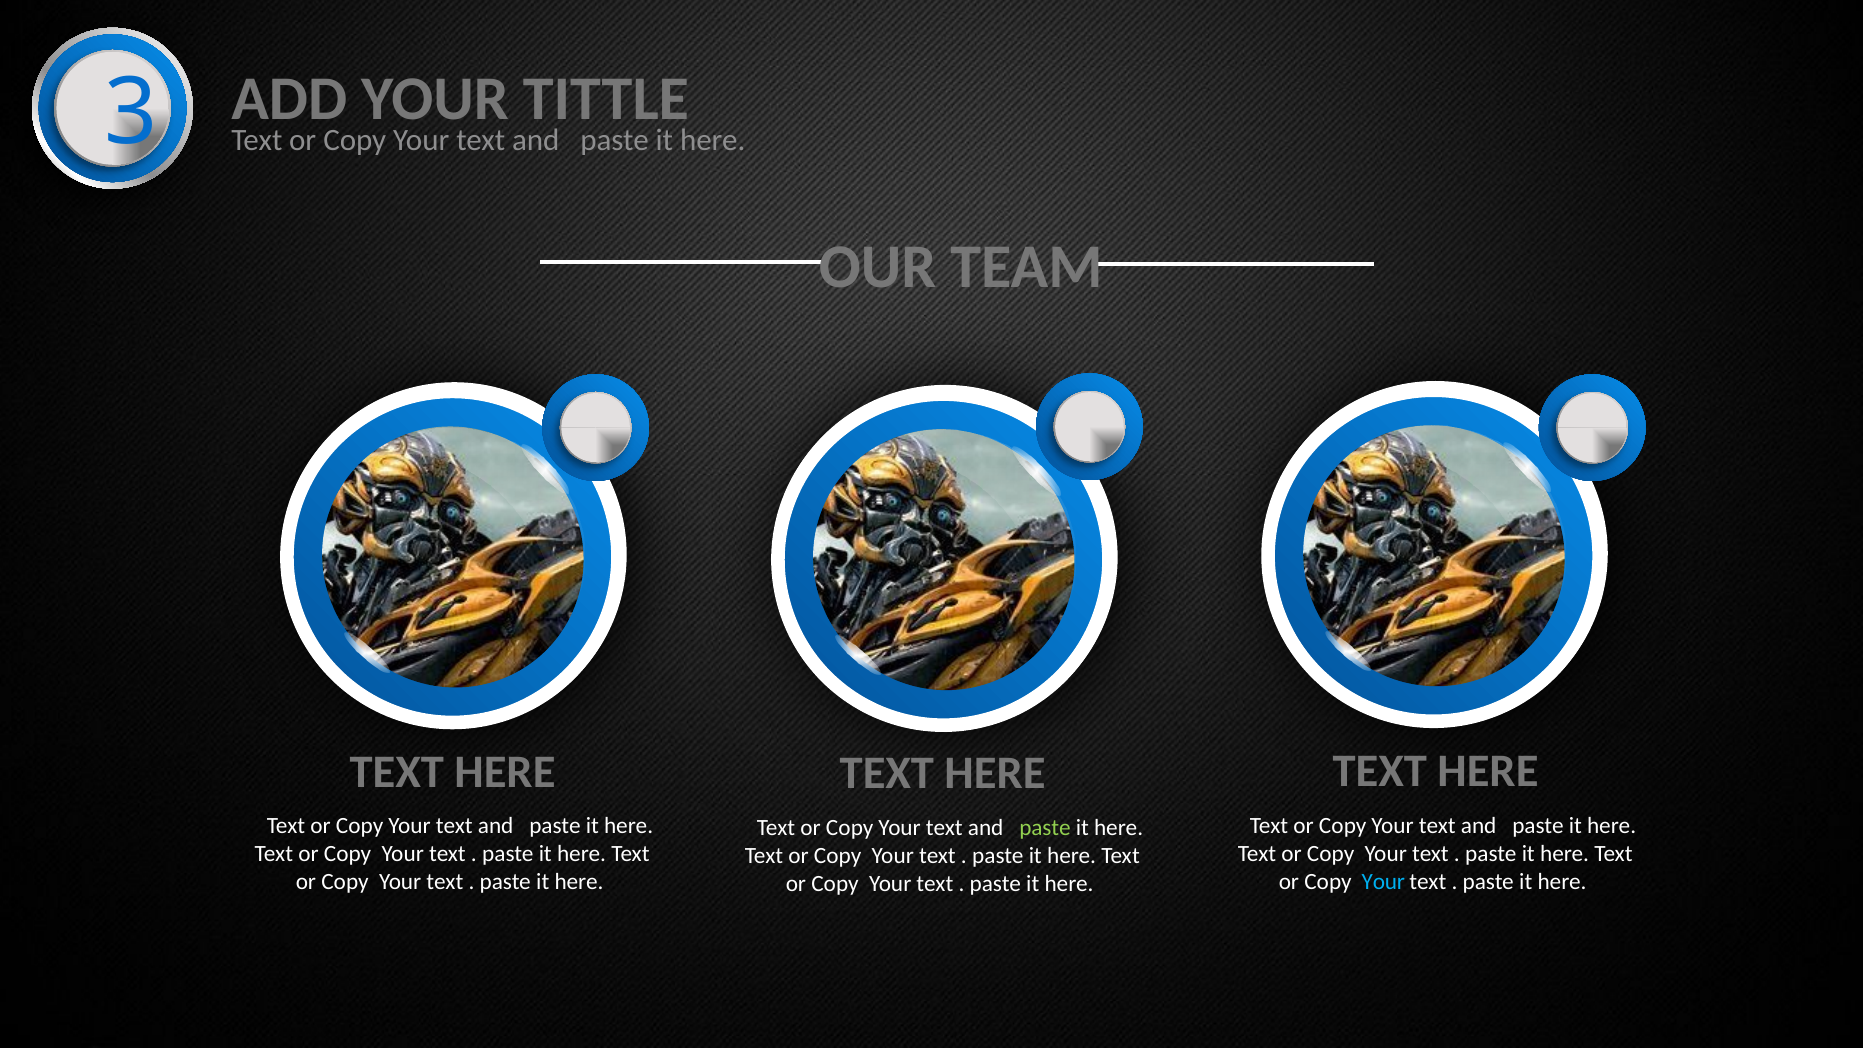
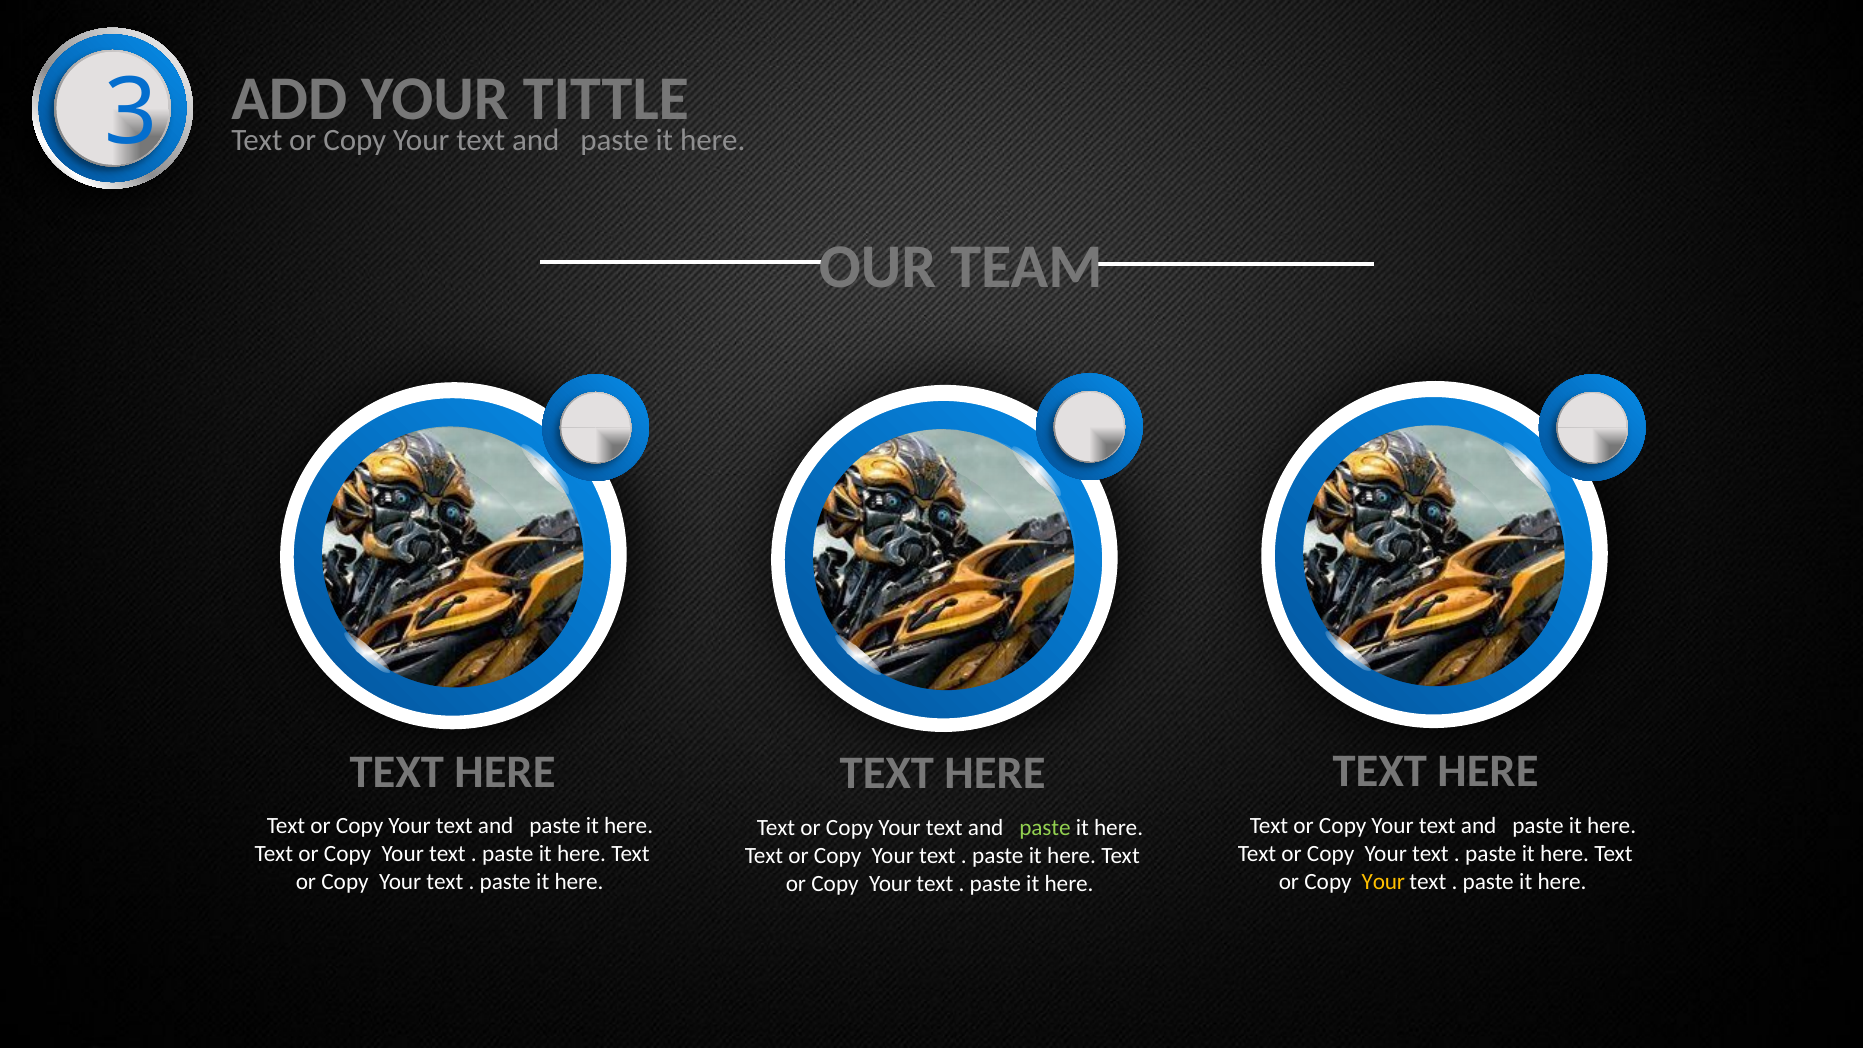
Your at (1383, 882) colour: light blue -> yellow
